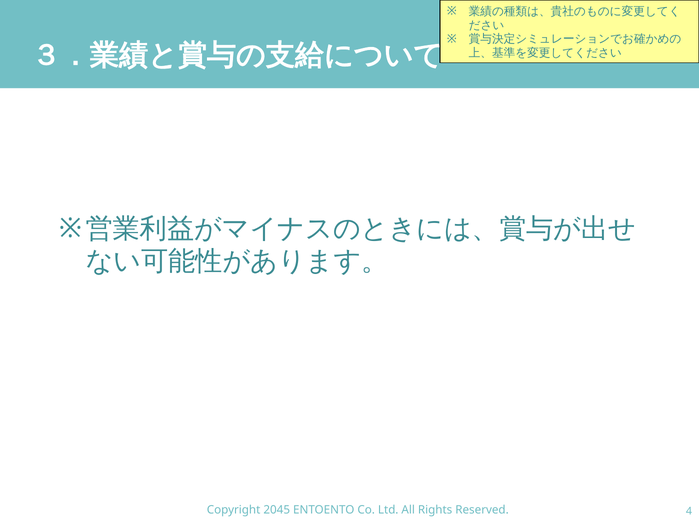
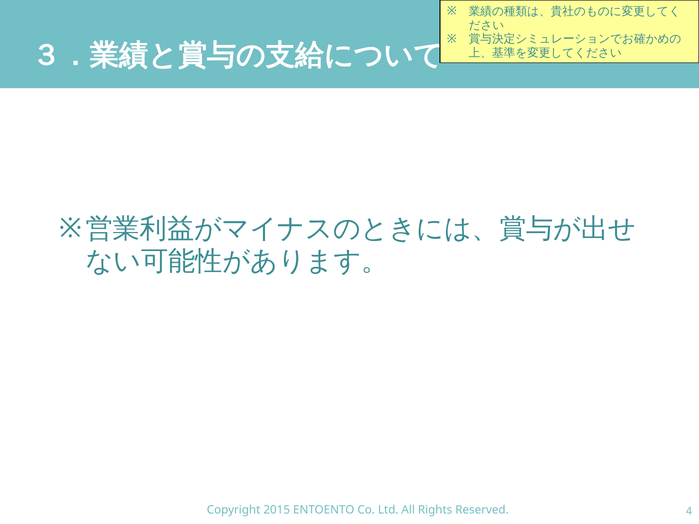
2045: 2045 -> 2015
